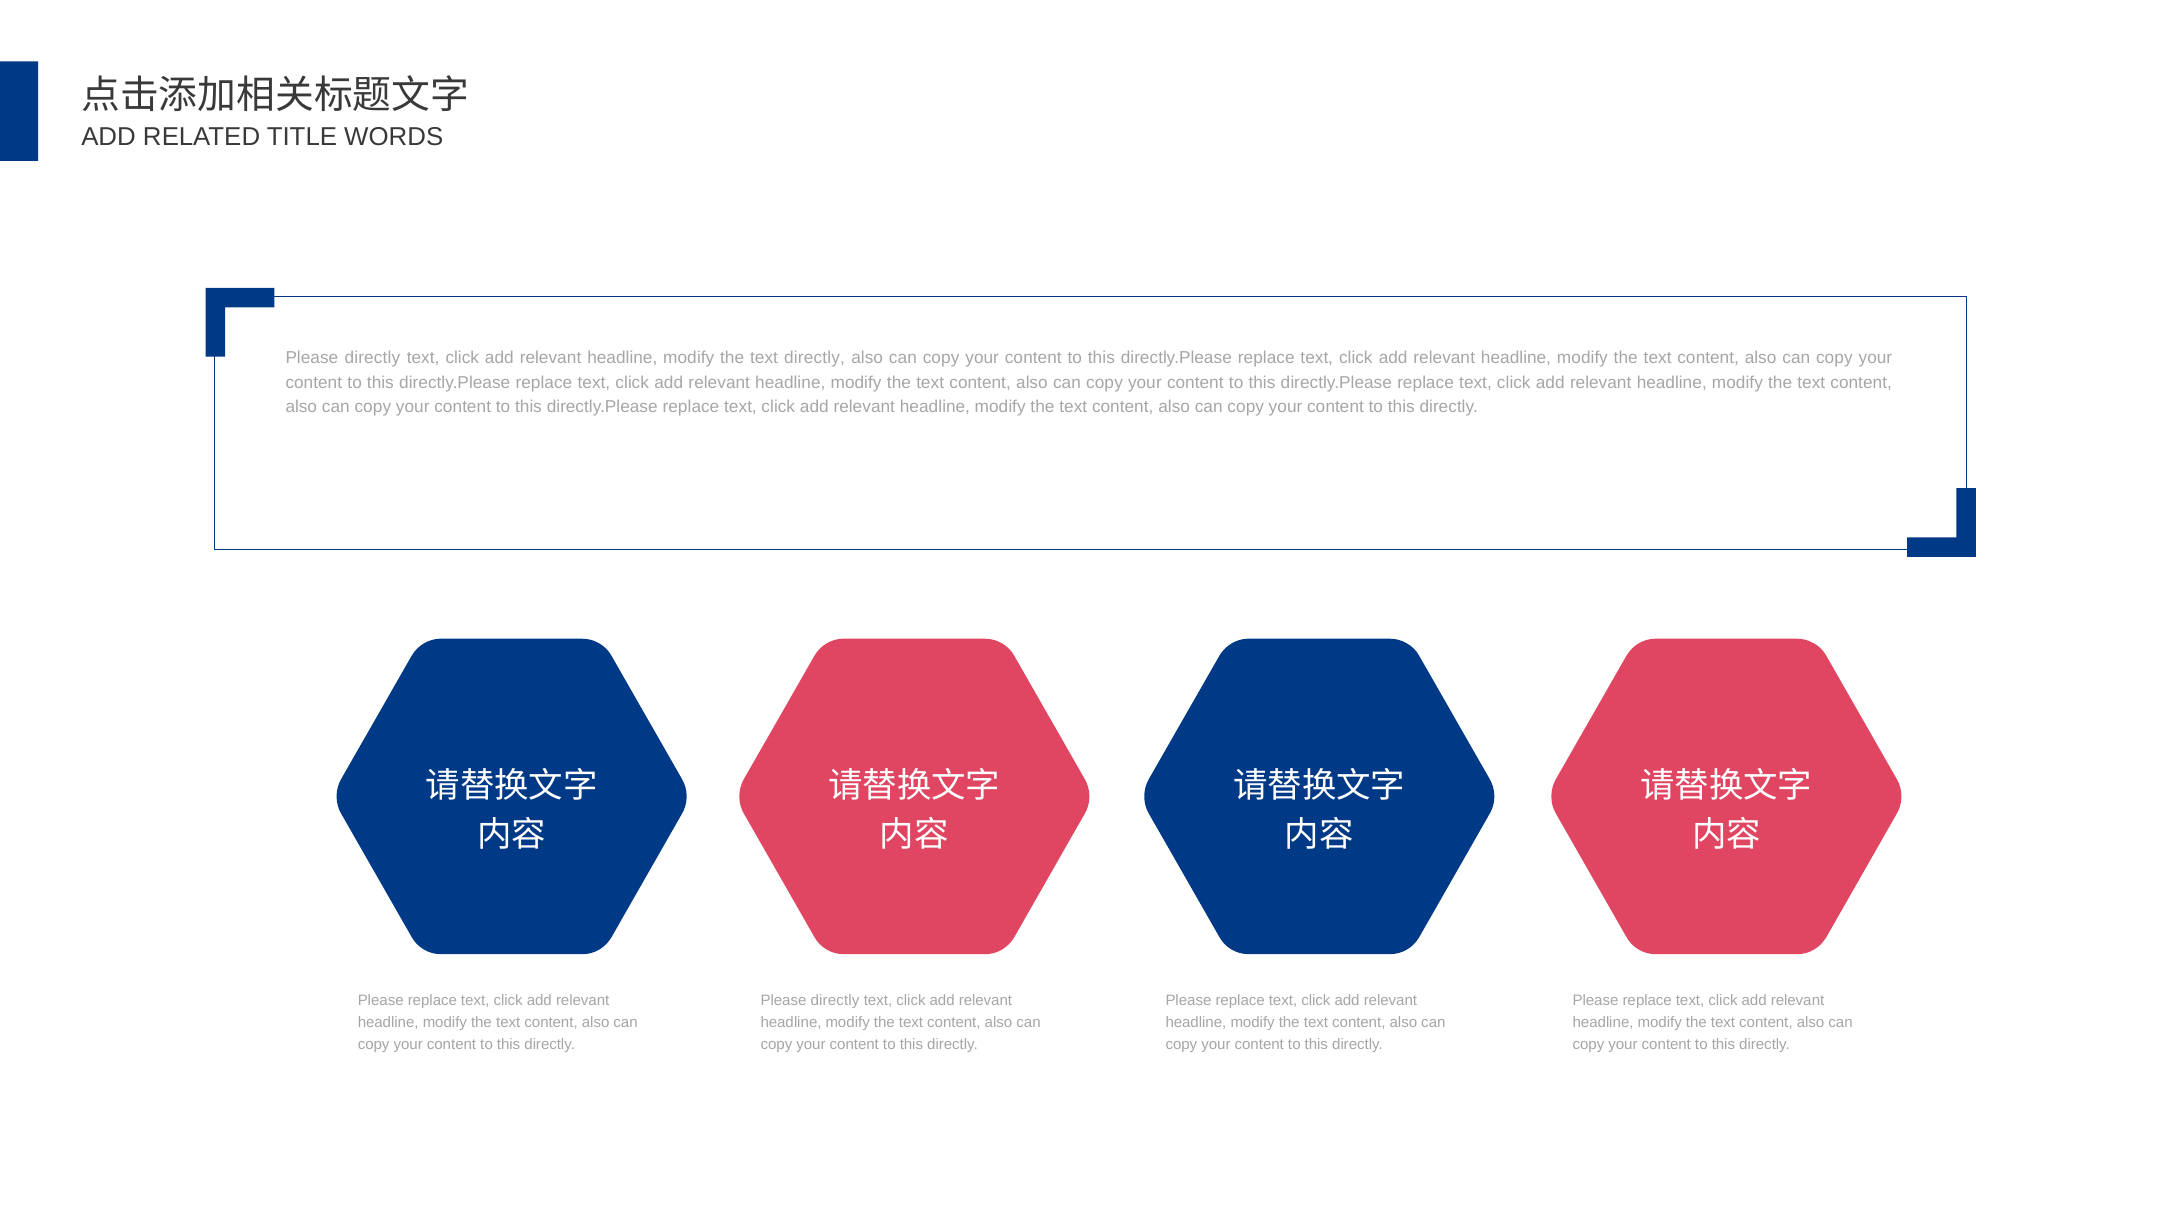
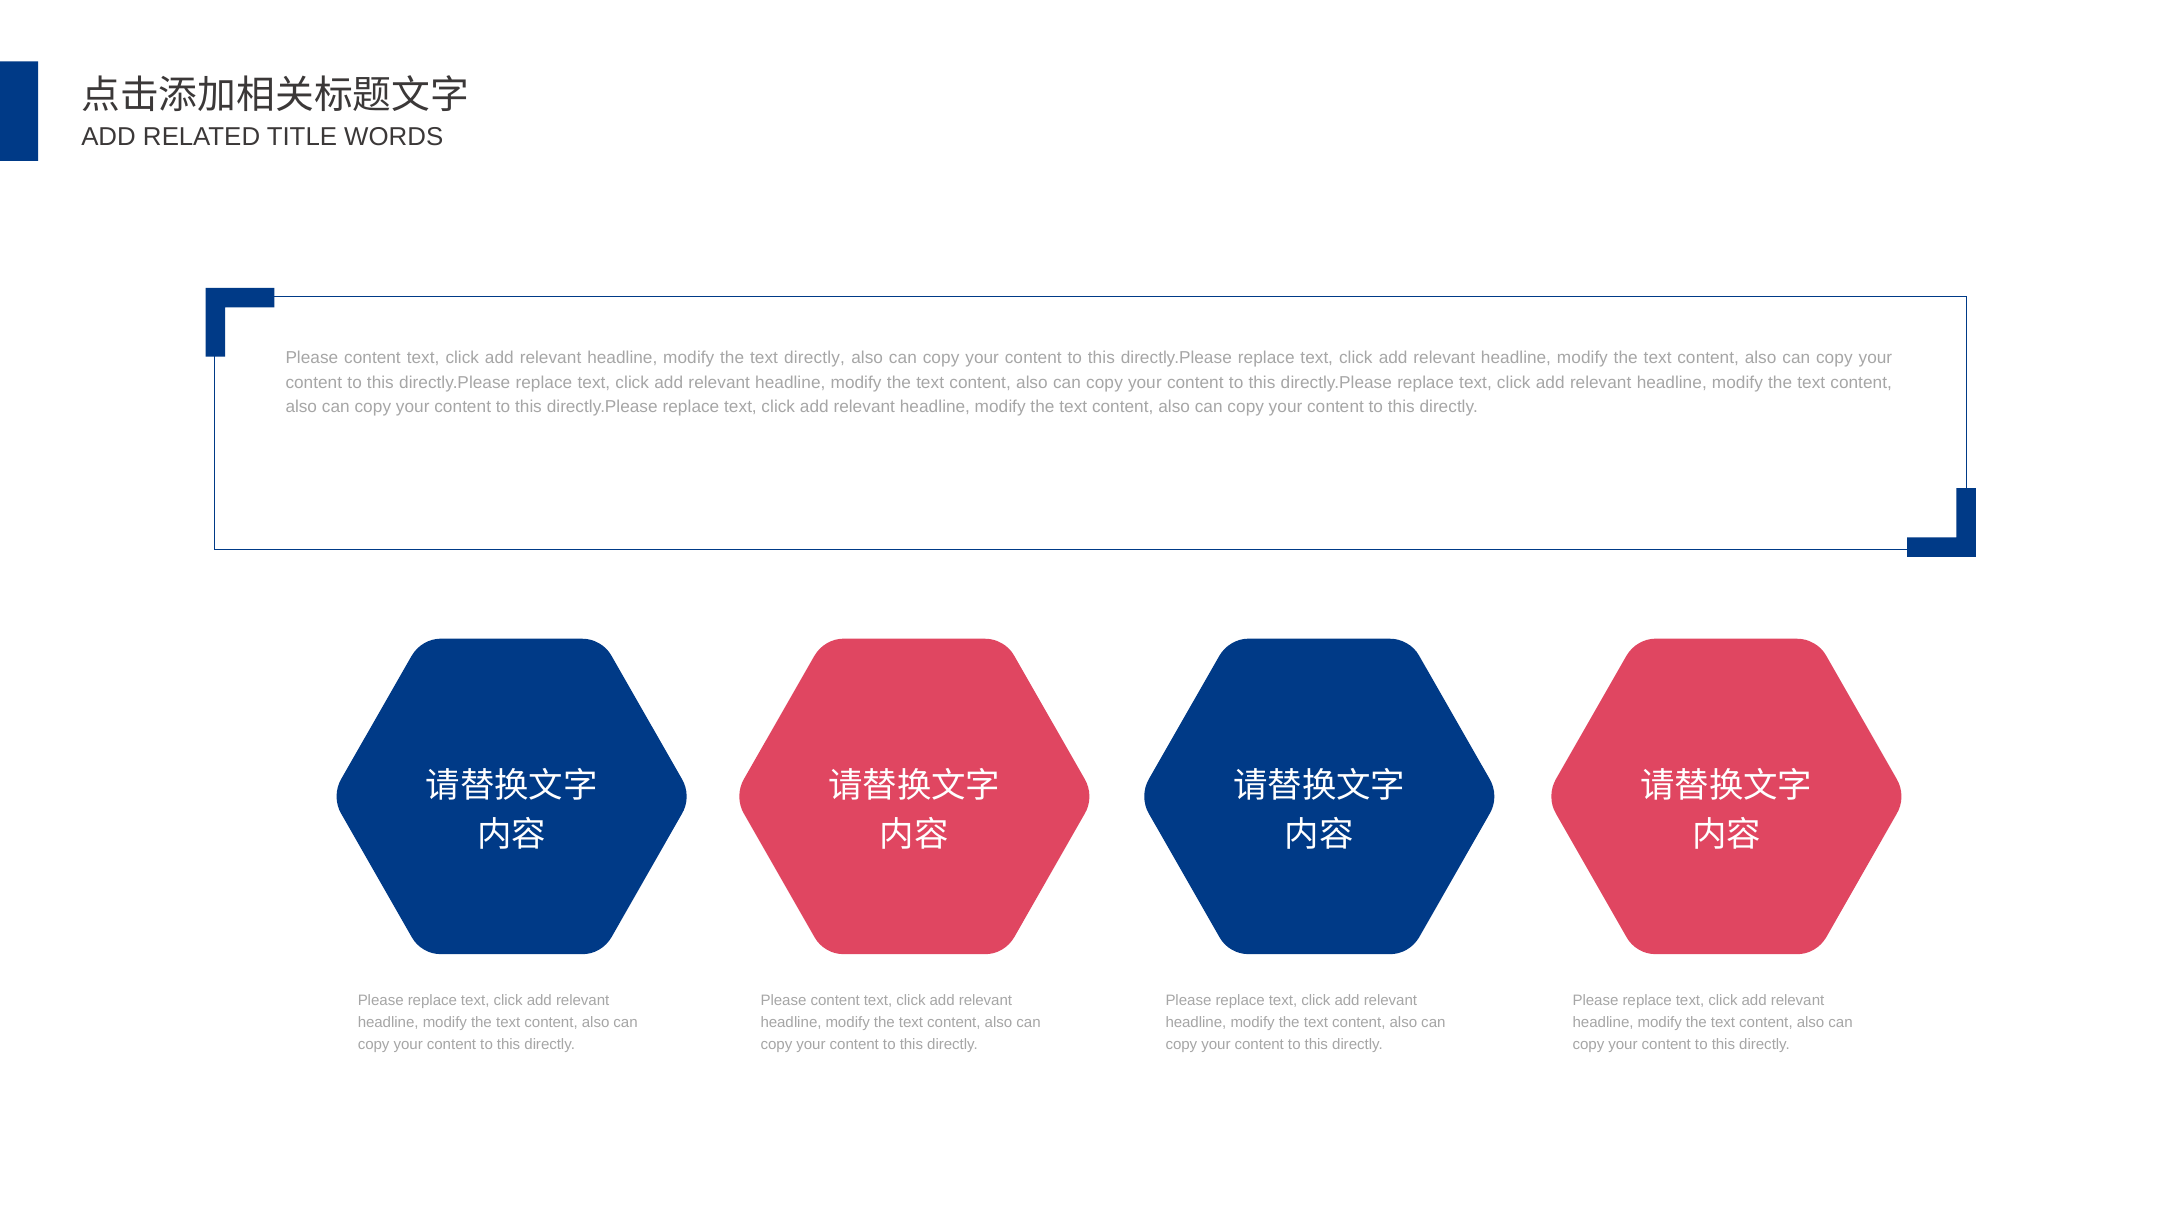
directly at (372, 358): directly -> content
directly at (835, 1001): directly -> content
